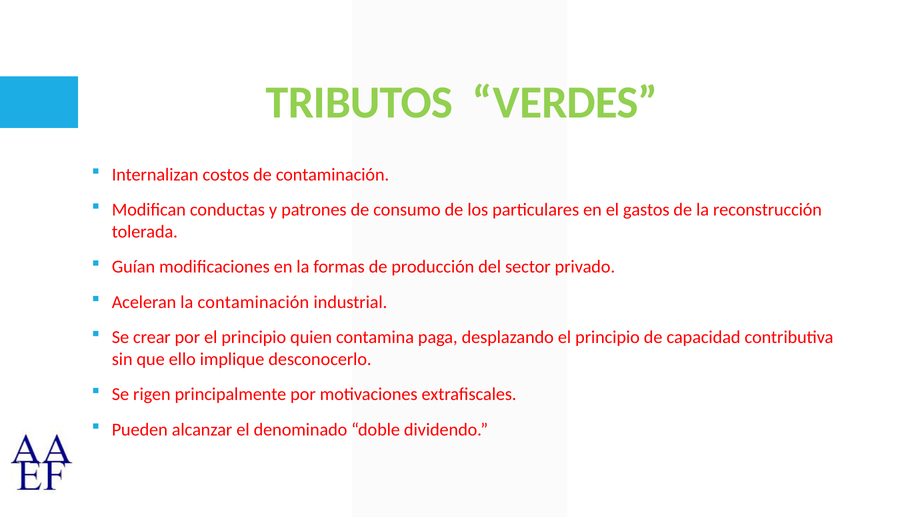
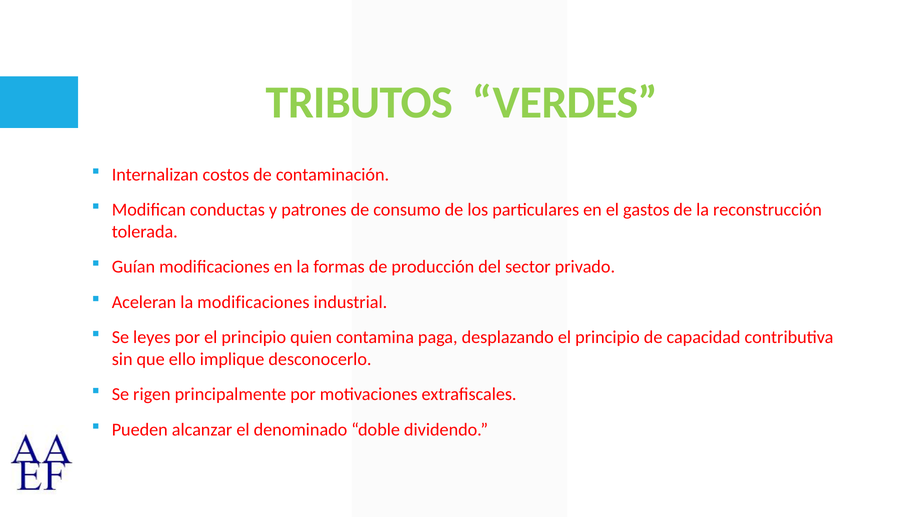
la contaminación: contaminación -> modificaciones
crear: crear -> leyes
